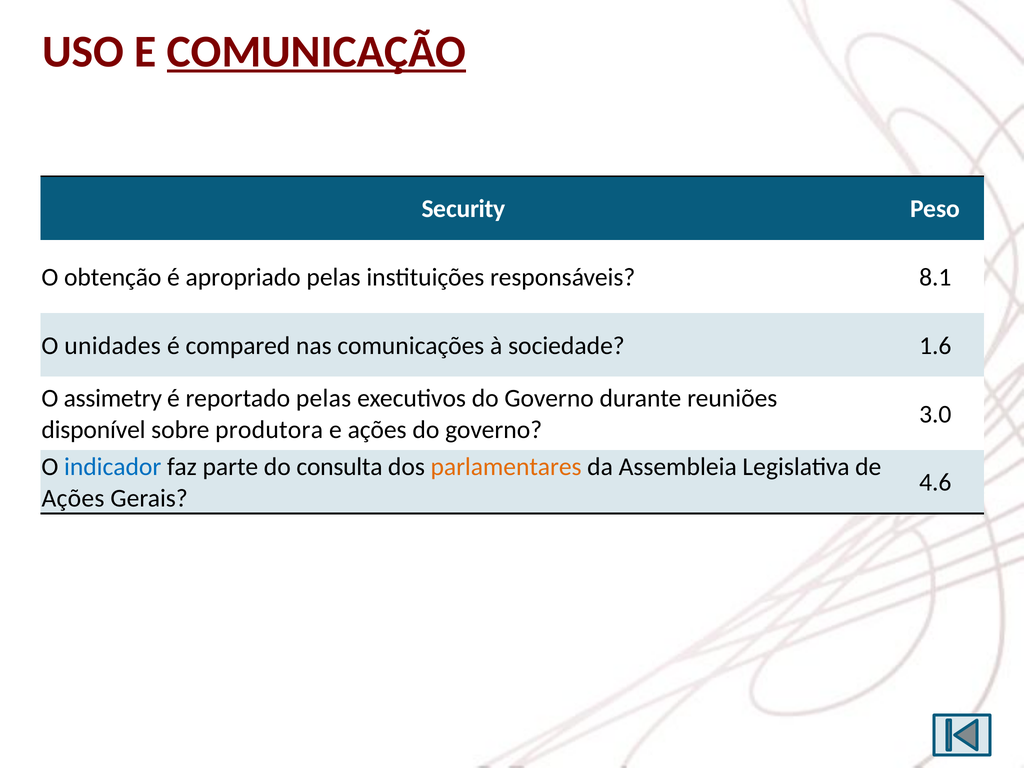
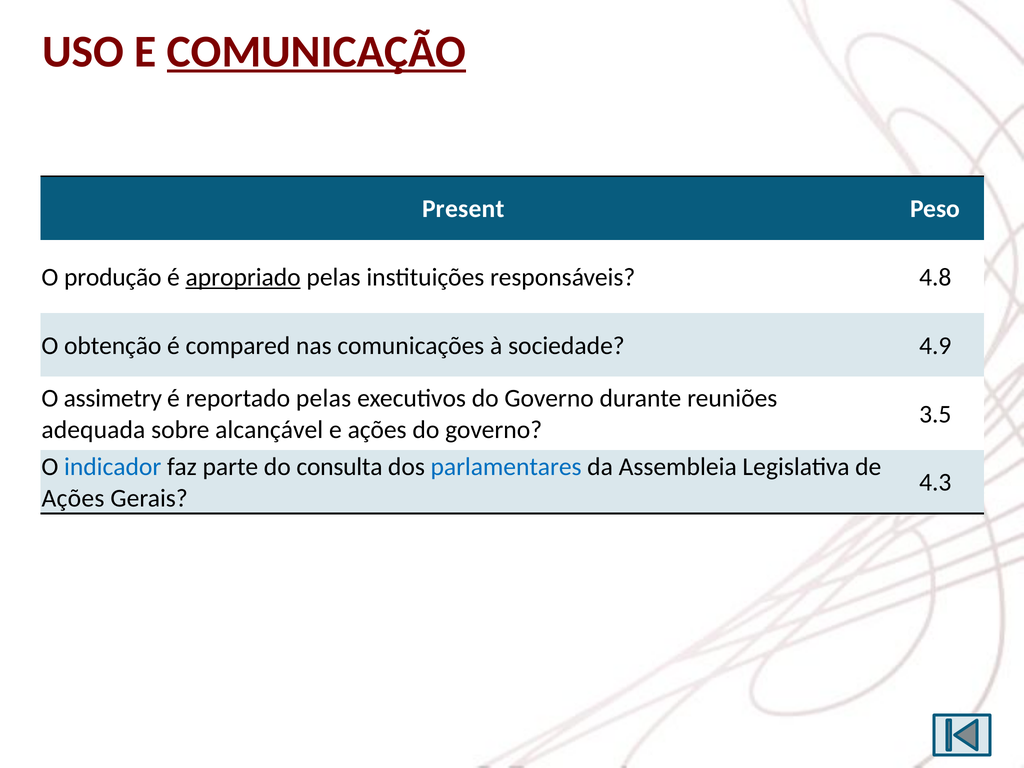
Security: Security -> Present
obtenção: obtenção -> produção
apropriado underline: none -> present
8.1: 8.1 -> 4.8
unidades: unidades -> obtenção
1.6: 1.6 -> 4.9
3.0: 3.0 -> 3.5
disponível: disponível -> adequada
produtora: produtora -> alcançável
parlamentares colour: orange -> blue
4.6: 4.6 -> 4.3
